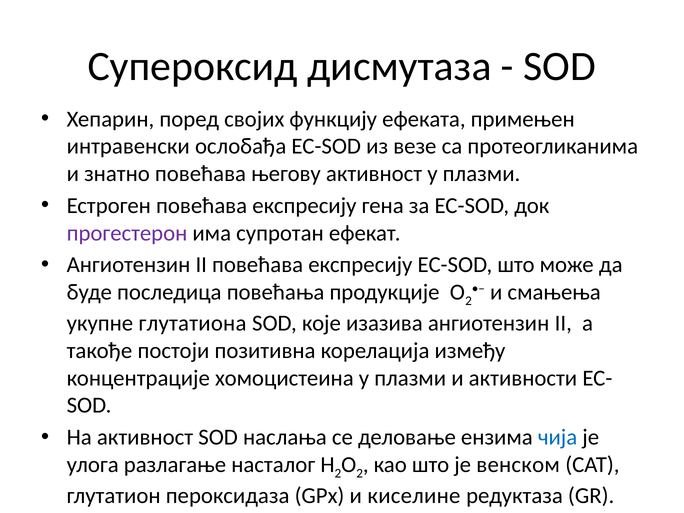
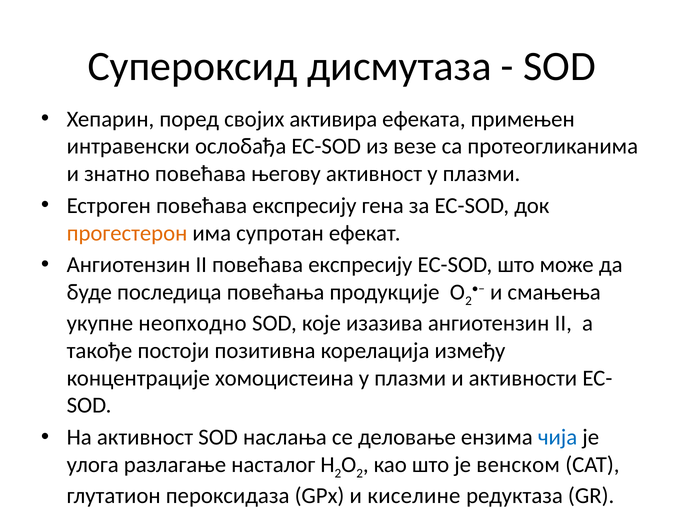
функцију: функцију -> активира
прогестерон colour: purple -> orange
глутатиона: глутатиона -> неопходно
